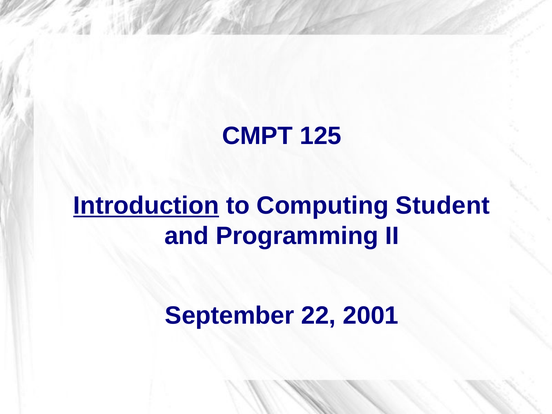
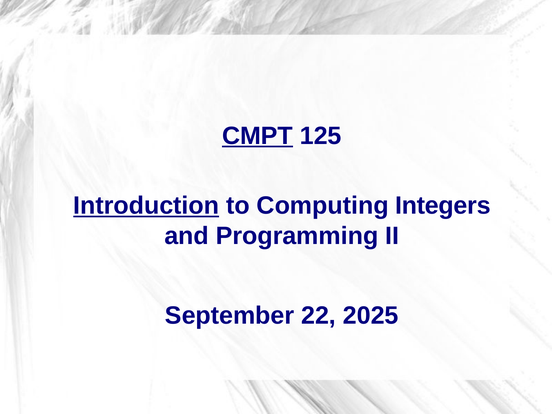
CMPT underline: none -> present
Student: Student -> Integers
2001: 2001 -> 2025
